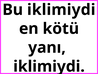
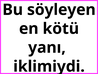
Bu iklimiydi: iklimiydi -> söyleyen
